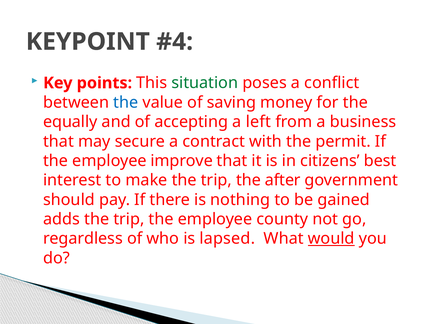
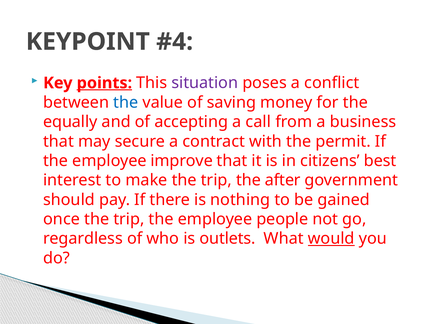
points underline: none -> present
situation colour: green -> purple
left: left -> call
adds: adds -> once
county: county -> people
lapsed: lapsed -> outlets
